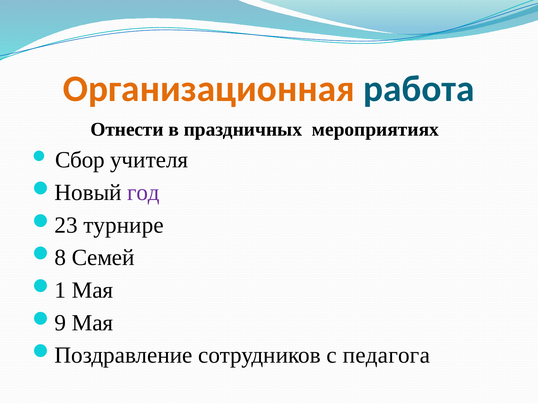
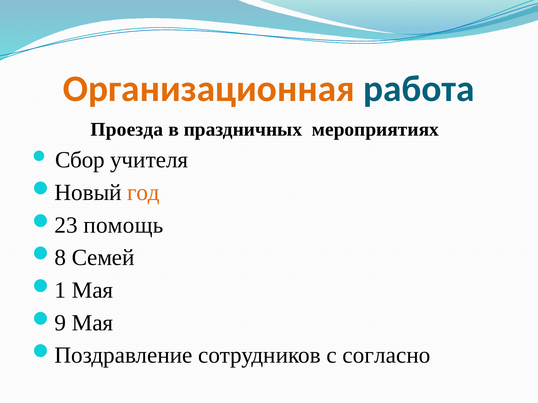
Отнести: Отнести -> Проезда
год colour: purple -> orange
турнире: турнире -> помощь
педагога: педагога -> согласно
